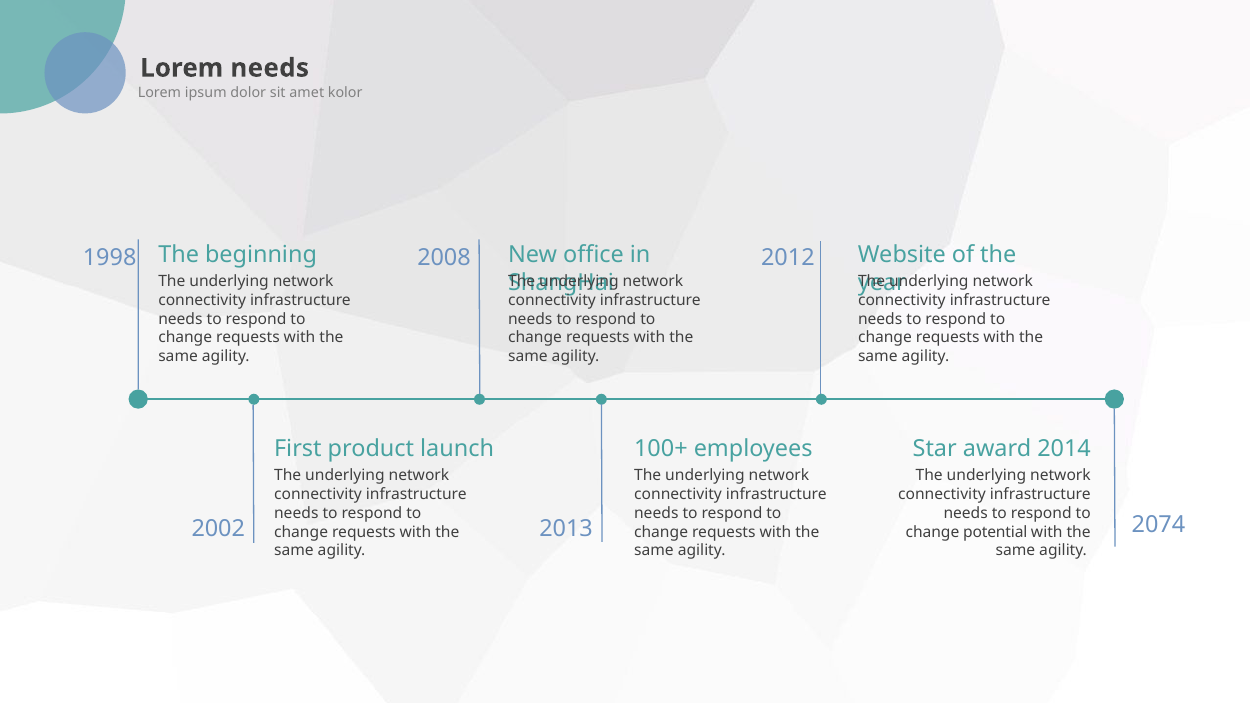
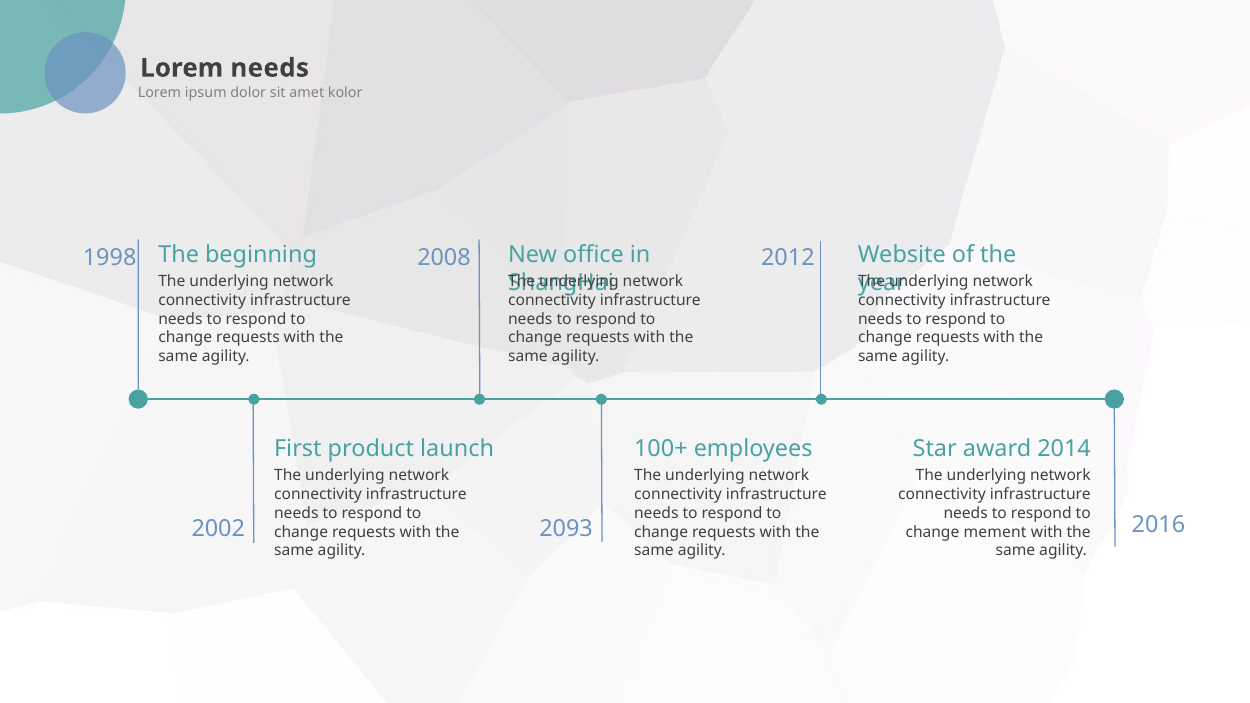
2074: 2074 -> 2016
2013: 2013 -> 2093
potential: potential -> mement
